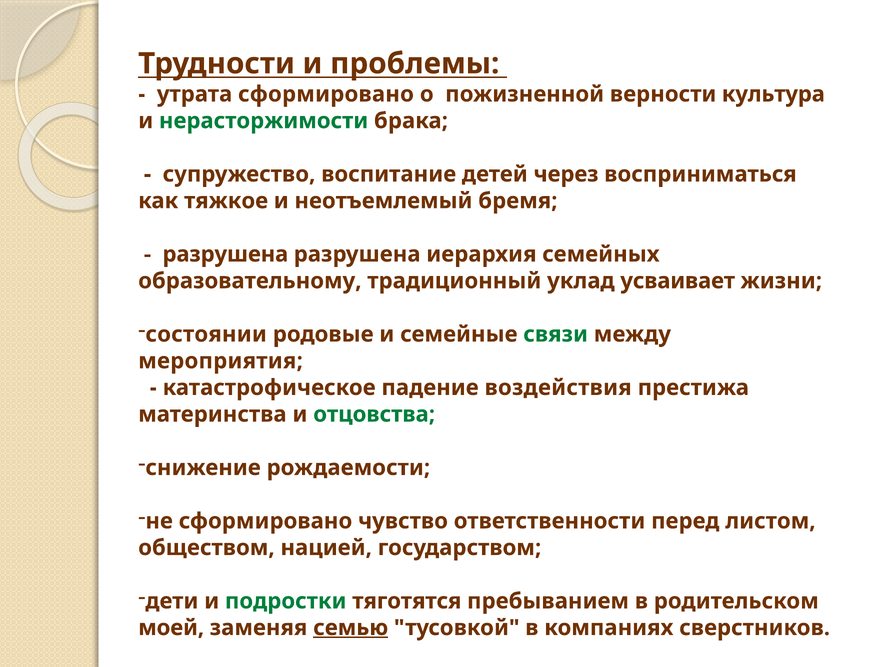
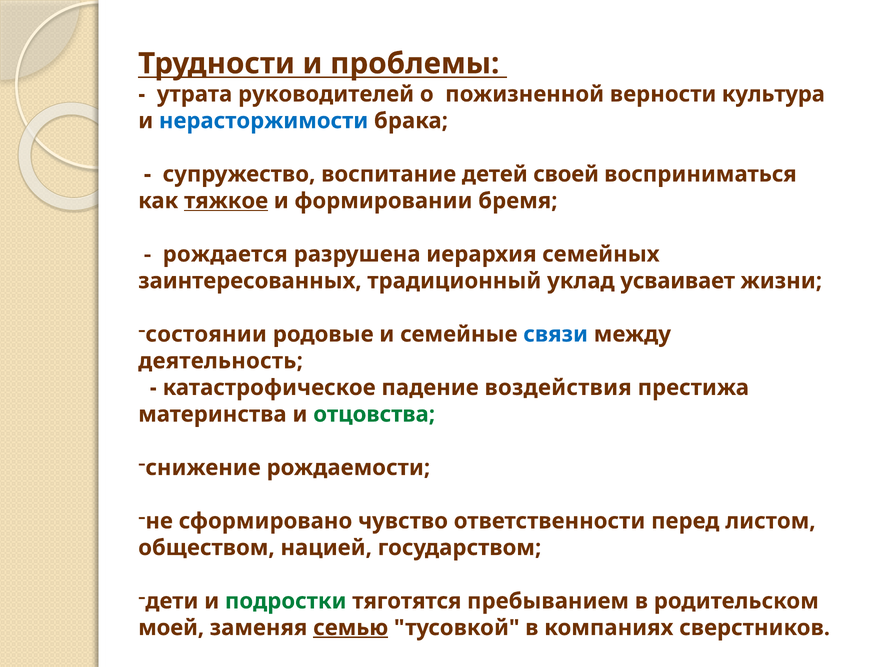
утрата сформировано: сформировано -> руководителей
нерасторжимости colour: green -> blue
через: через -> своей
тяжкое underline: none -> present
неотъемлемый: неотъемлемый -> формировании
разрушена at (225, 254): разрушена -> рождается
образовательному: образовательному -> заинтересованных
связи colour: green -> blue
мероприятия: мероприятия -> деятельность
